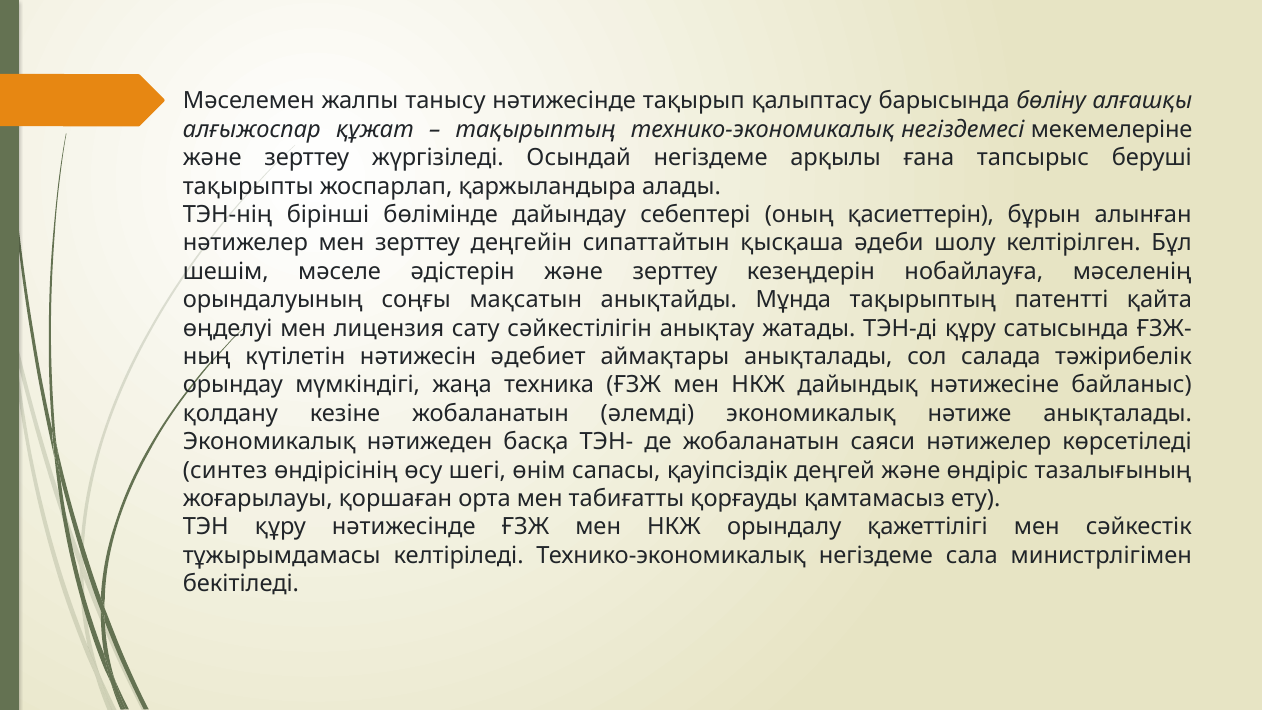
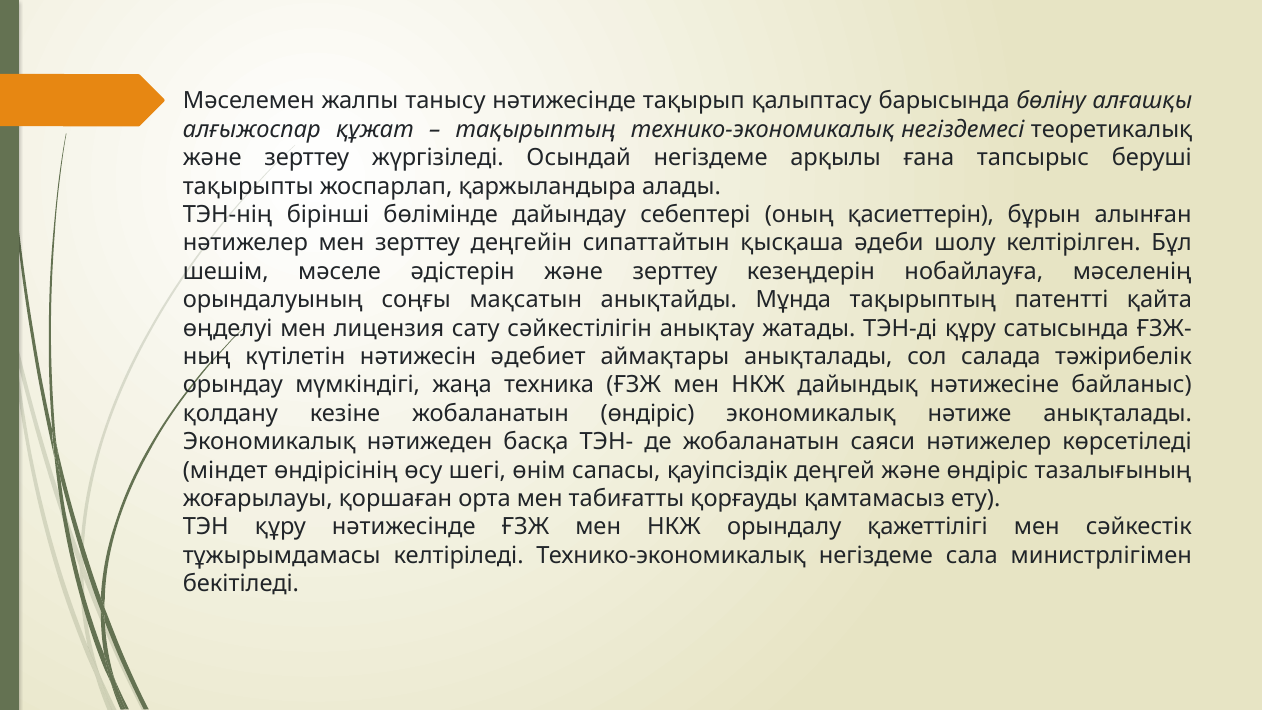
мекемелеріне: мекемелеріне -> теоретикалық
жобаланатын әлемді: әлемді -> өндіріс
синтез: синтез -> міндет
